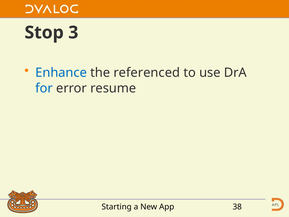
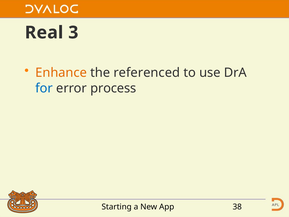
Stop: Stop -> Real
Enhance colour: blue -> orange
resume: resume -> process
